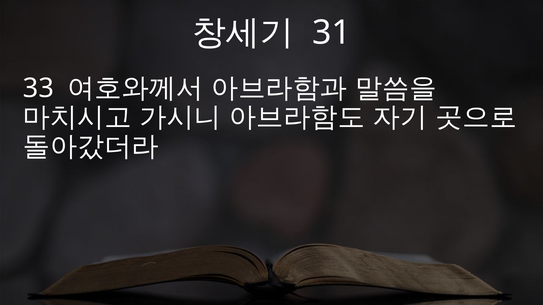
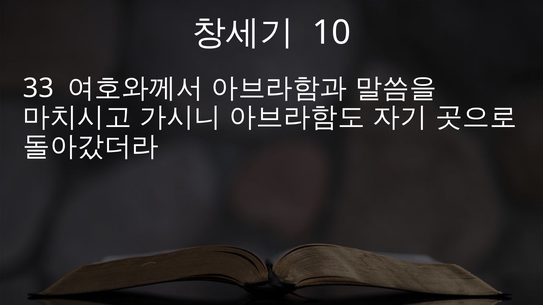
31: 31 -> 10
